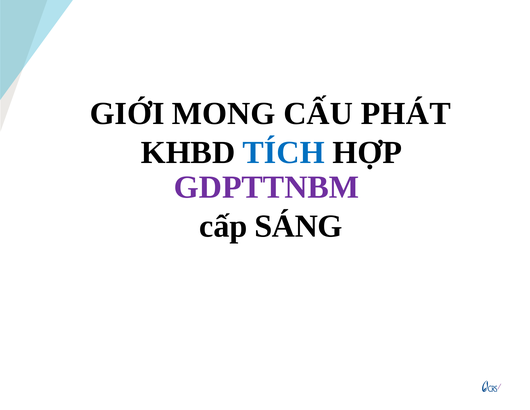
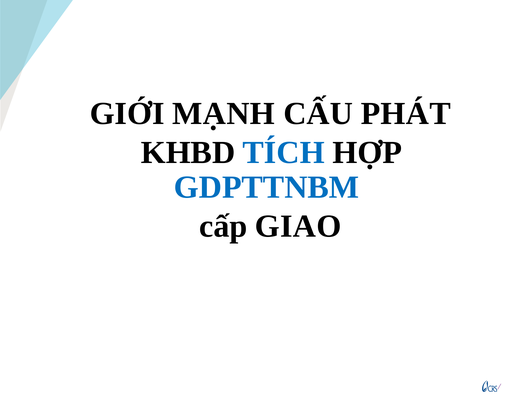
MONG: MONG -> MẠNH
GDPTTNBM colour: purple -> blue
SÁNG: SÁNG -> GIAO
